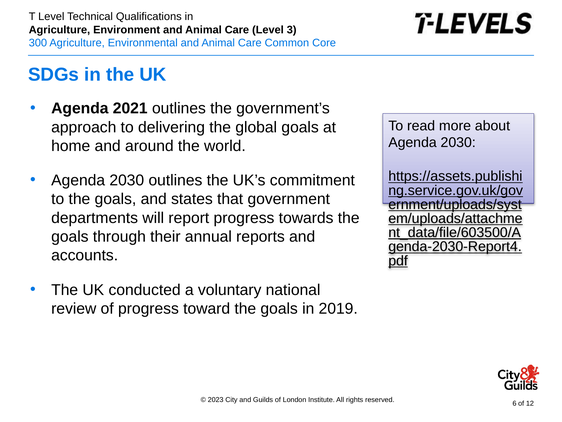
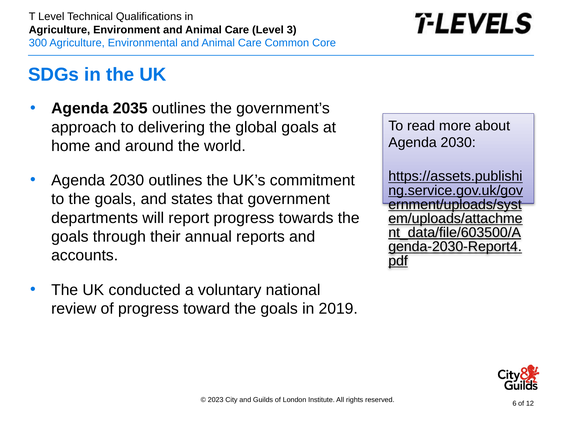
2021: 2021 -> 2035
